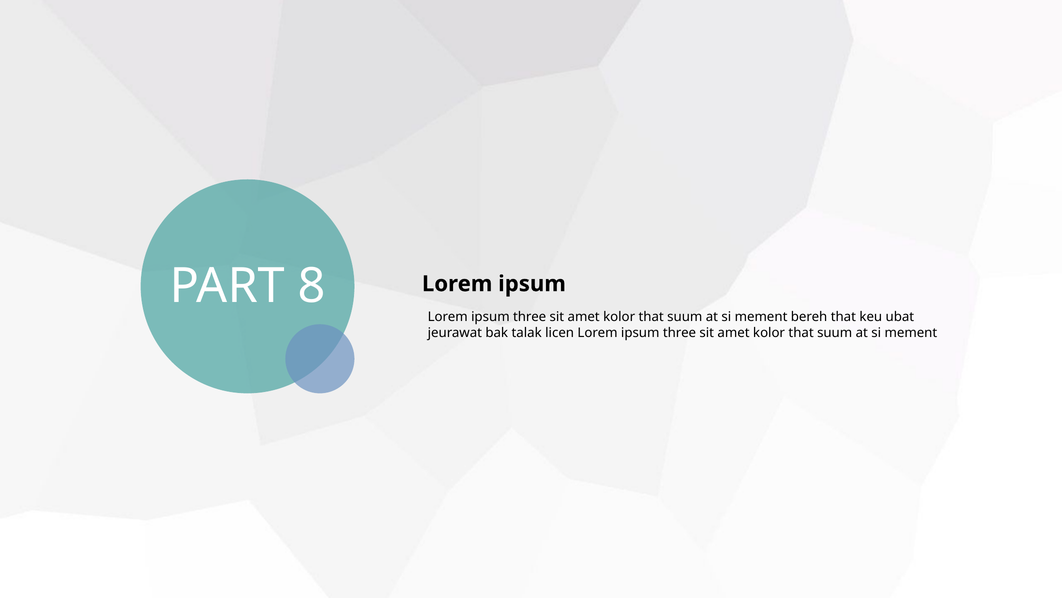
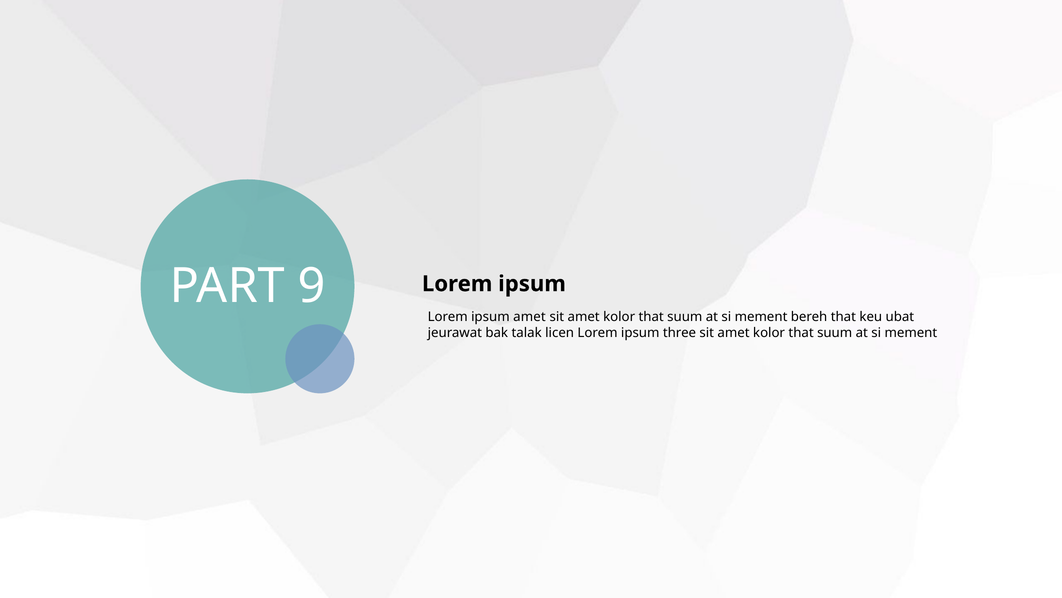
8: 8 -> 9
three at (530, 317): three -> amet
